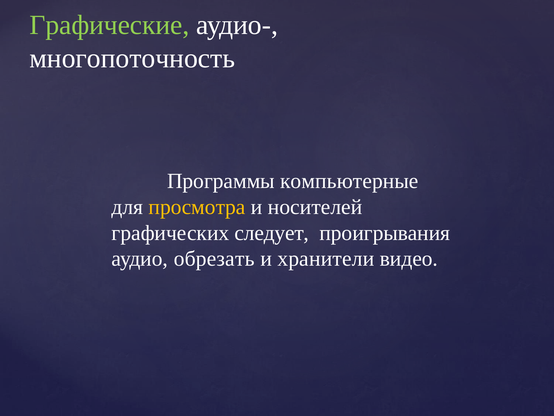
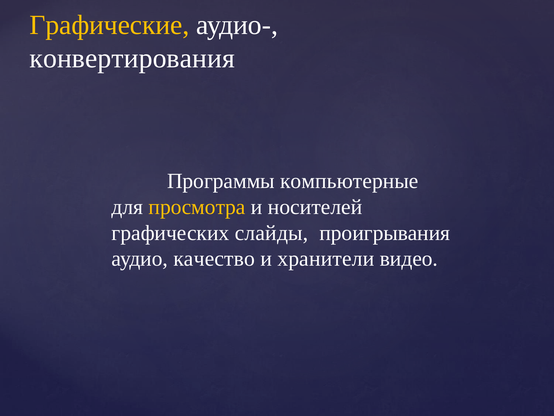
Графические colour: light green -> yellow
многопоточность: многопоточность -> конвертирования
следует: следует -> слайды
обрезать: обрезать -> качество
